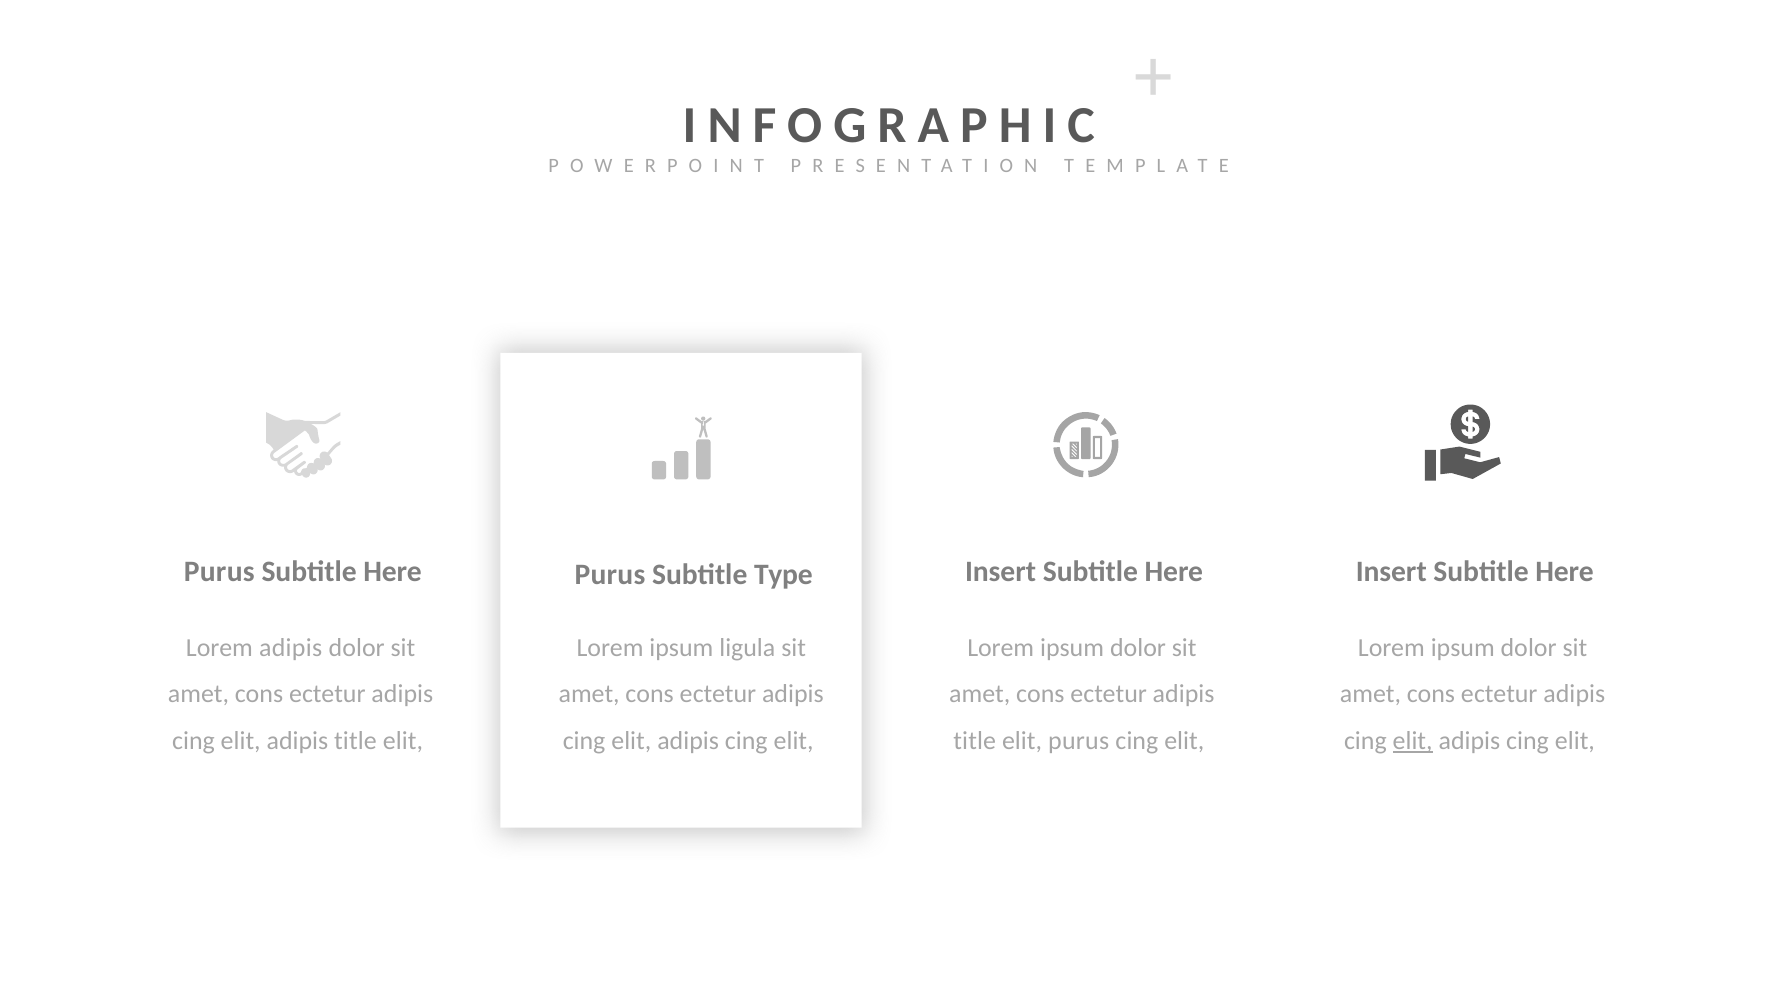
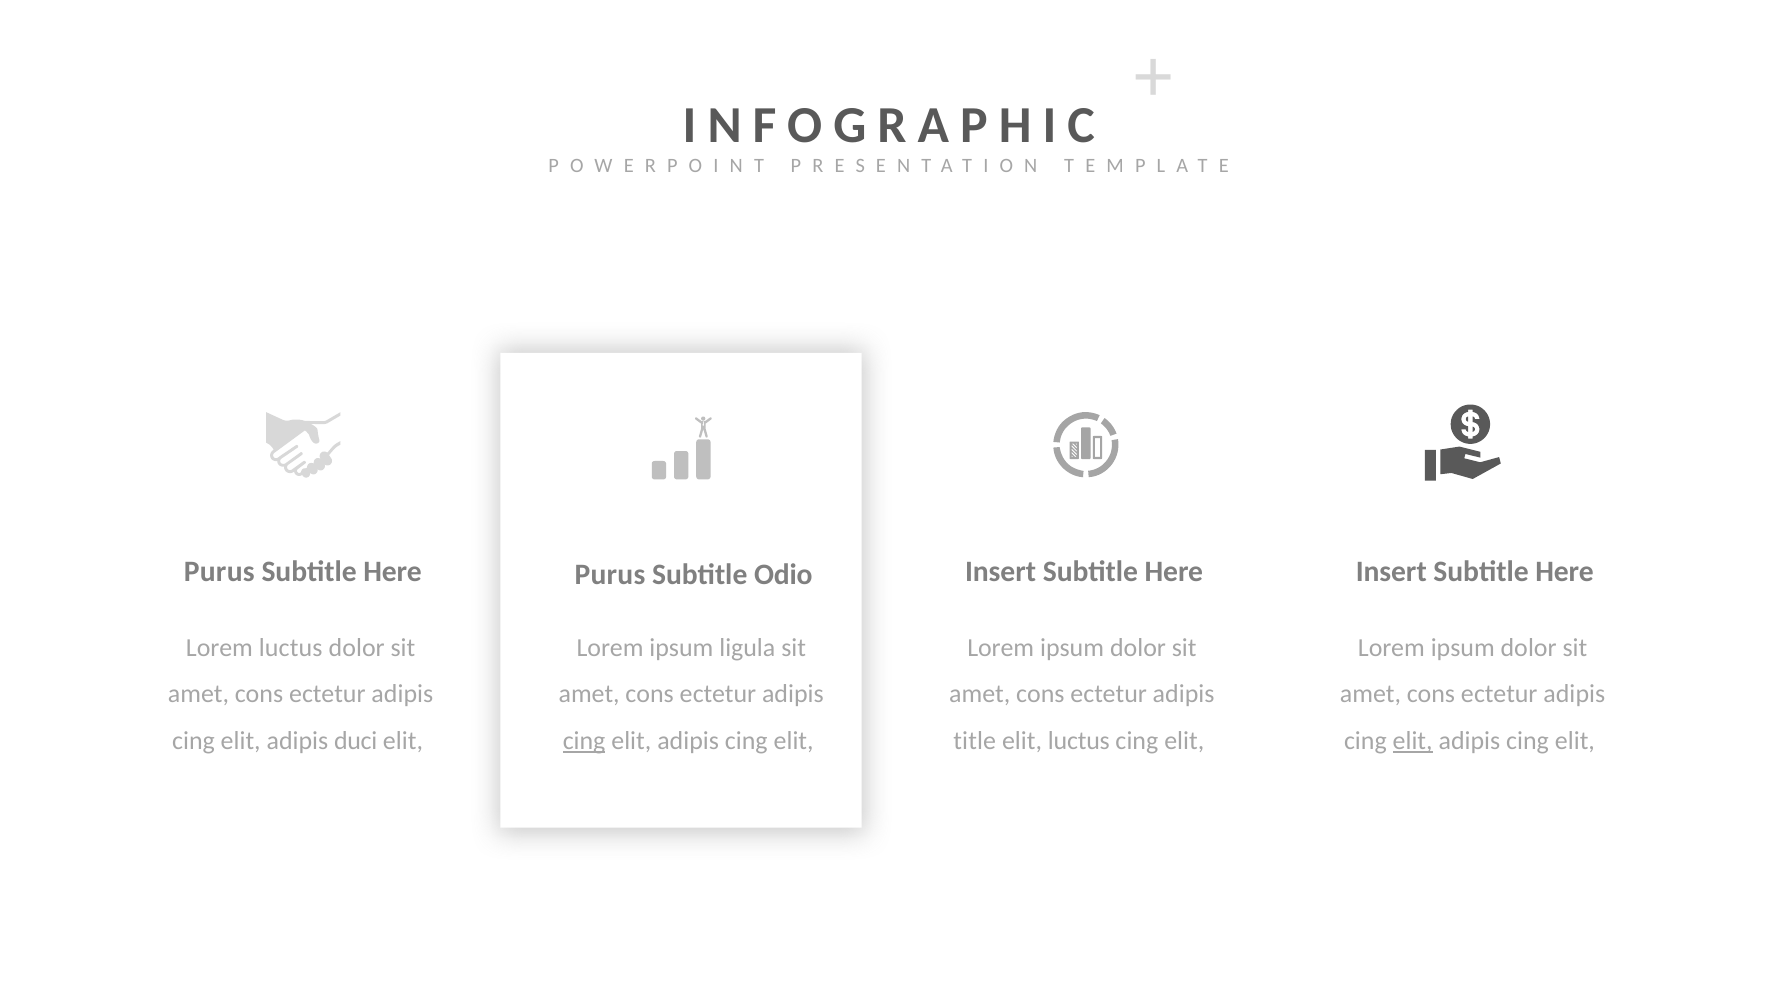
Type: Type -> Odio
Lorem adipis: adipis -> luctus
elit adipis title: title -> duci
cing at (584, 741) underline: none -> present
purus at (1079, 741): purus -> luctus
